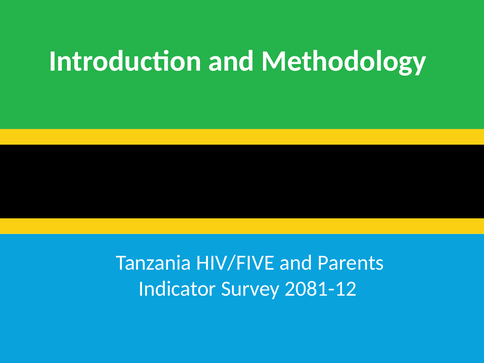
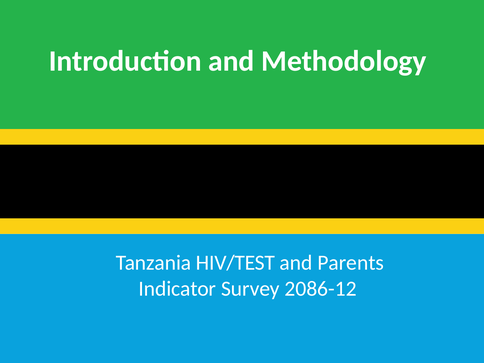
HIV/FIVE: HIV/FIVE -> HIV/TEST
2081-12: 2081-12 -> 2086-12
